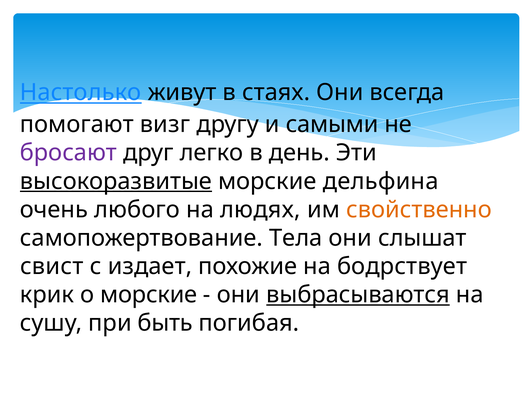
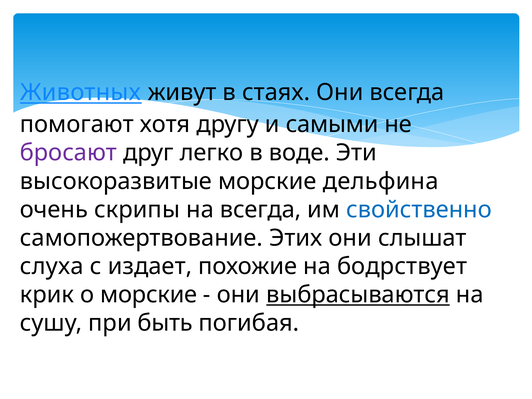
Настолько: Настолько -> Животных
визг: визг -> хотя
день: день -> воде
высокоразвитые underline: present -> none
любого: любого -> скрипы
на людях: людях -> всегда
свойственно colour: orange -> blue
Тела: Тела -> Этих
свист: свист -> слуха
